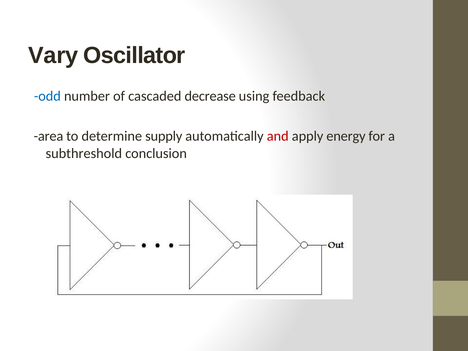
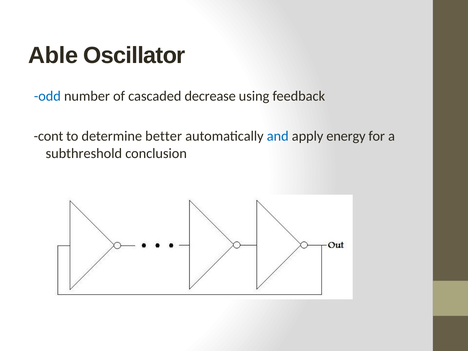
Vary: Vary -> Able
area: area -> cont
supply: supply -> better
and colour: red -> blue
